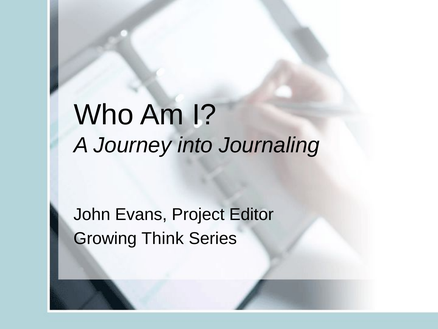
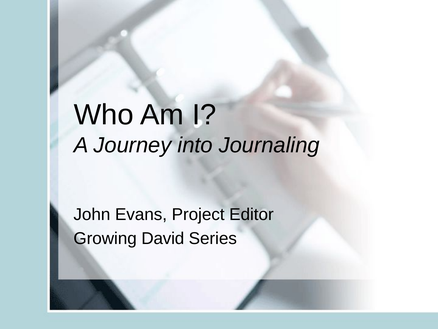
Think: Think -> David
